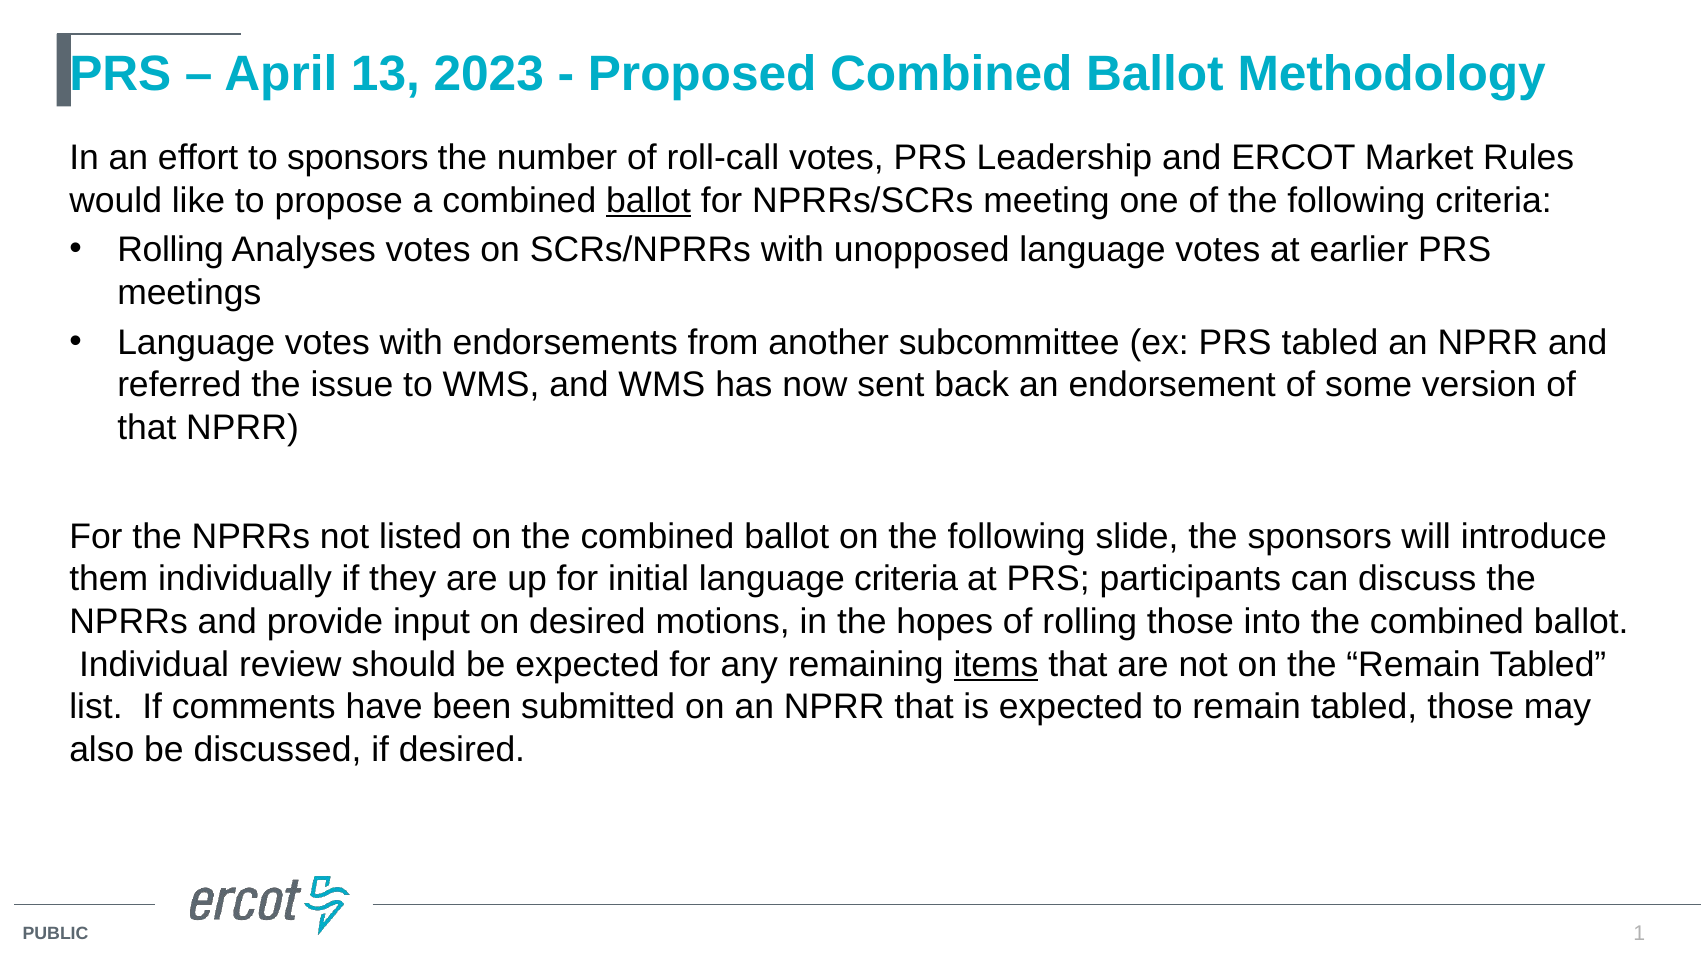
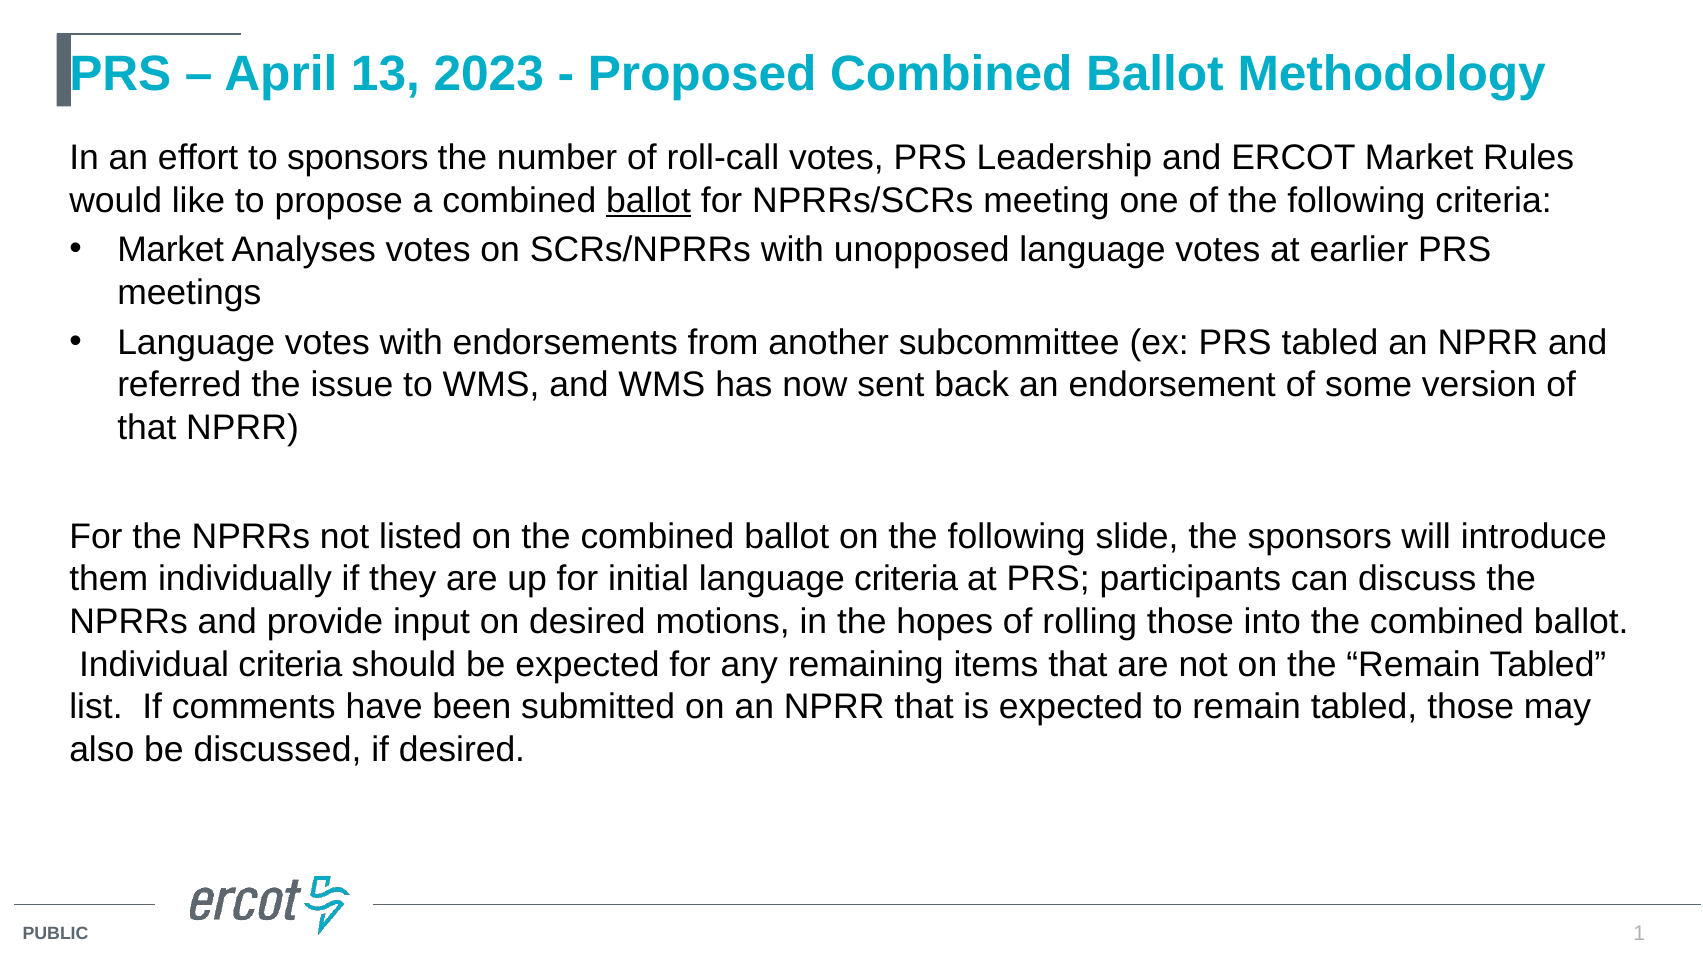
Rolling at (171, 250): Rolling -> Market
Individual review: review -> criteria
items underline: present -> none
